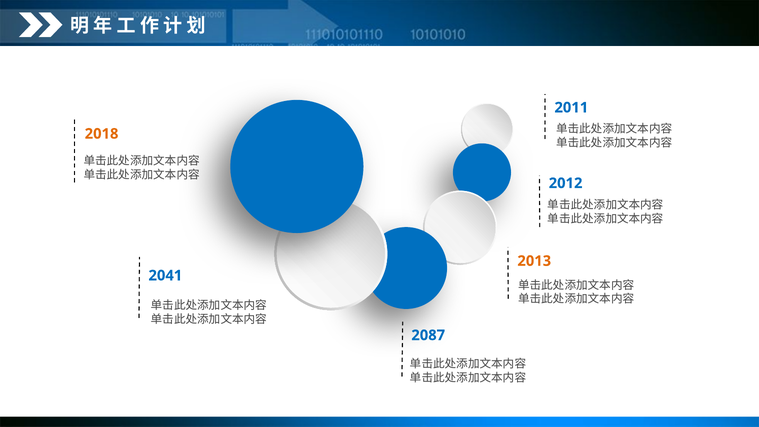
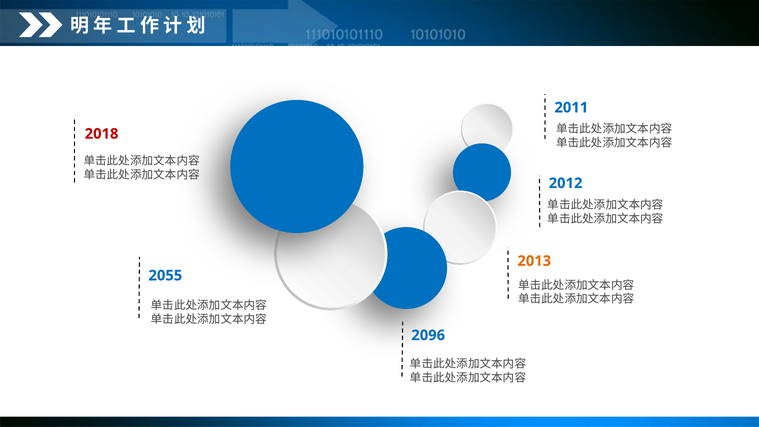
2018 colour: orange -> red
2041: 2041 -> 2055
2087: 2087 -> 2096
